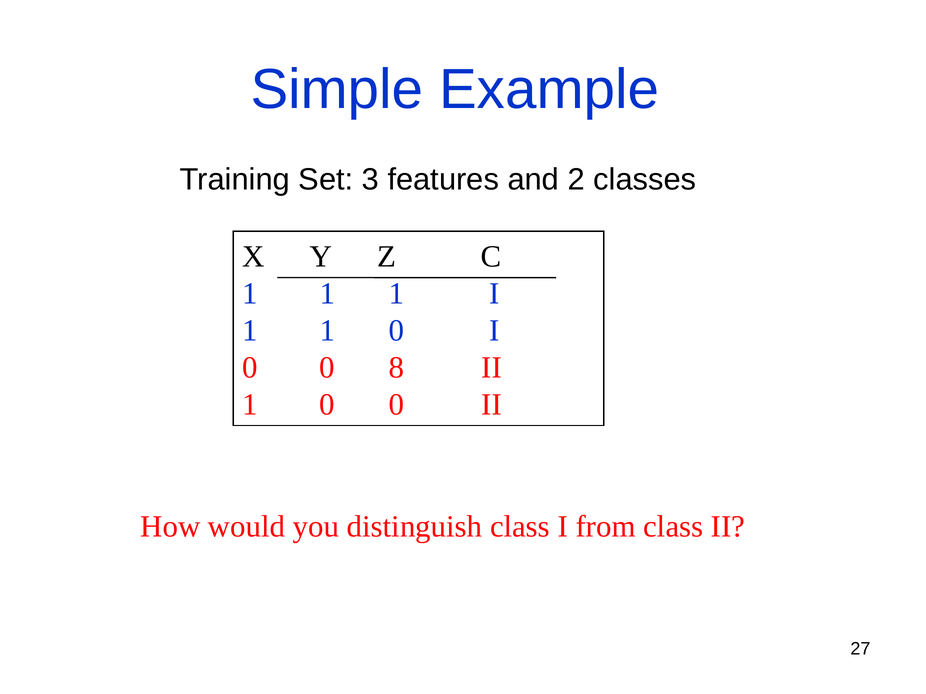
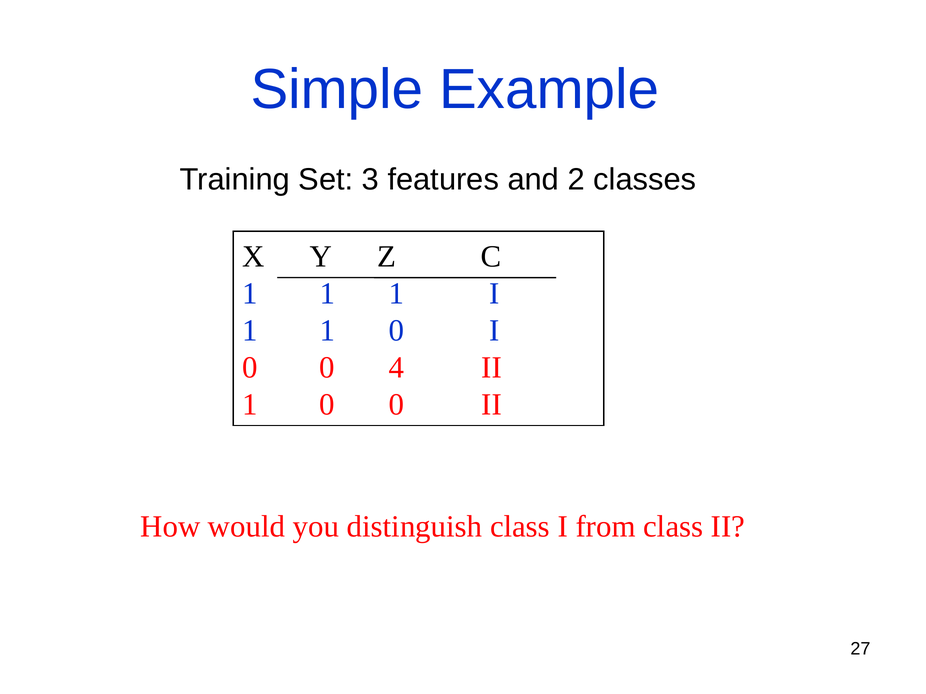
8: 8 -> 4
